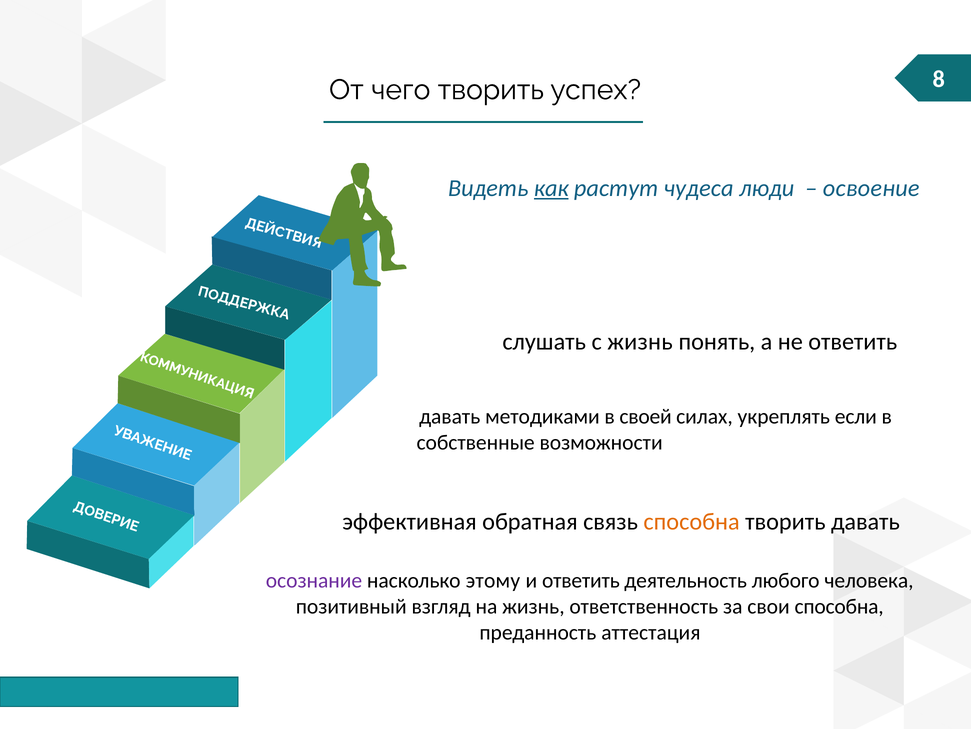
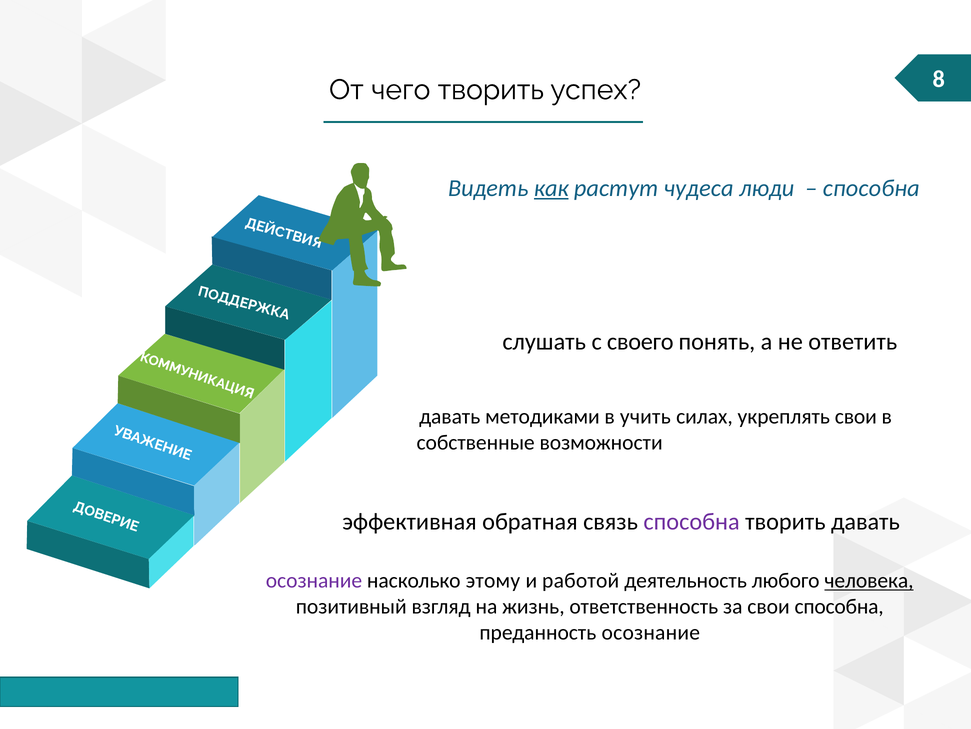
освоение at (871, 188): освоение -> способна
с жизнь: жизнь -> своего
своей: своей -> учить
укреплять если: если -> свои
способна at (692, 521) colour: orange -> purple
и ответить: ответить -> работой
человека underline: none -> present
преданность аттестация: аттестация -> осознание
